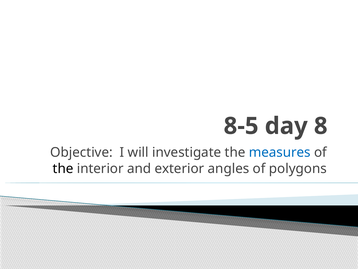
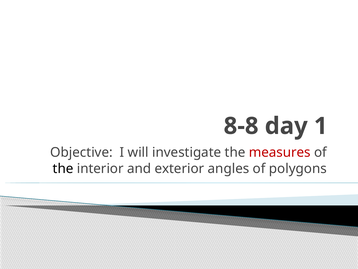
8-5: 8-5 -> 8-8
8: 8 -> 1
measures colour: blue -> red
